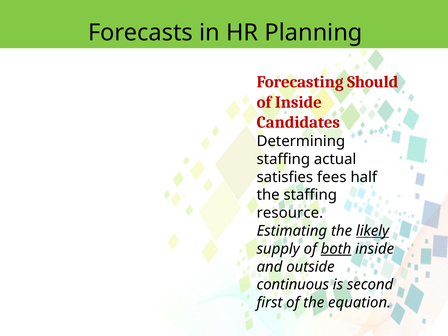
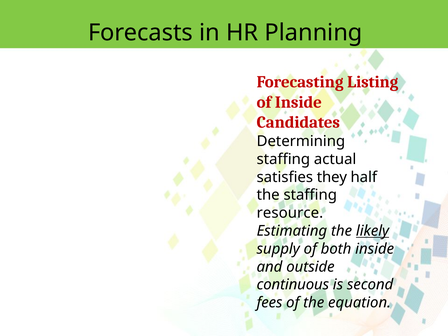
Should: Should -> Listing
fees: fees -> they
both underline: present -> none
first: first -> fees
